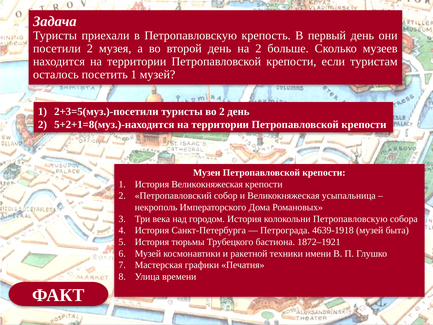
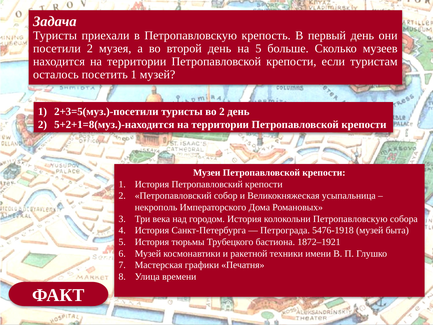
на 2: 2 -> 5
История Великокняжеская: Великокняжеская -> Петропавловский
4639-1918: 4639-1918 -> 5476-1918
